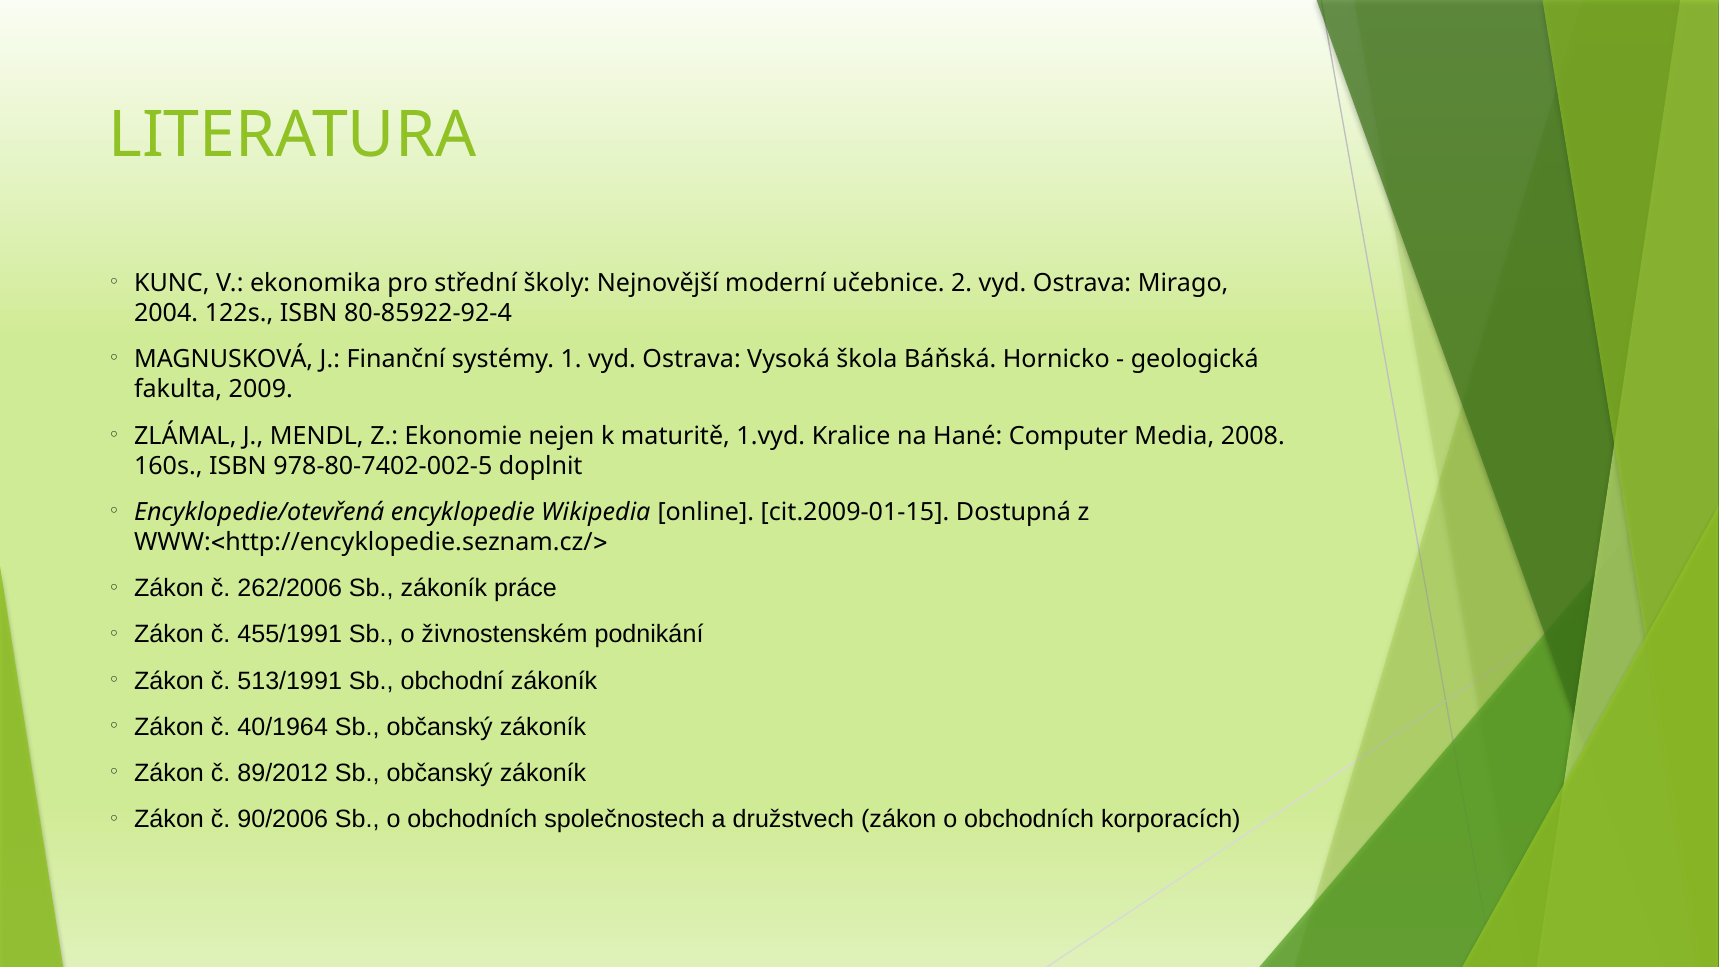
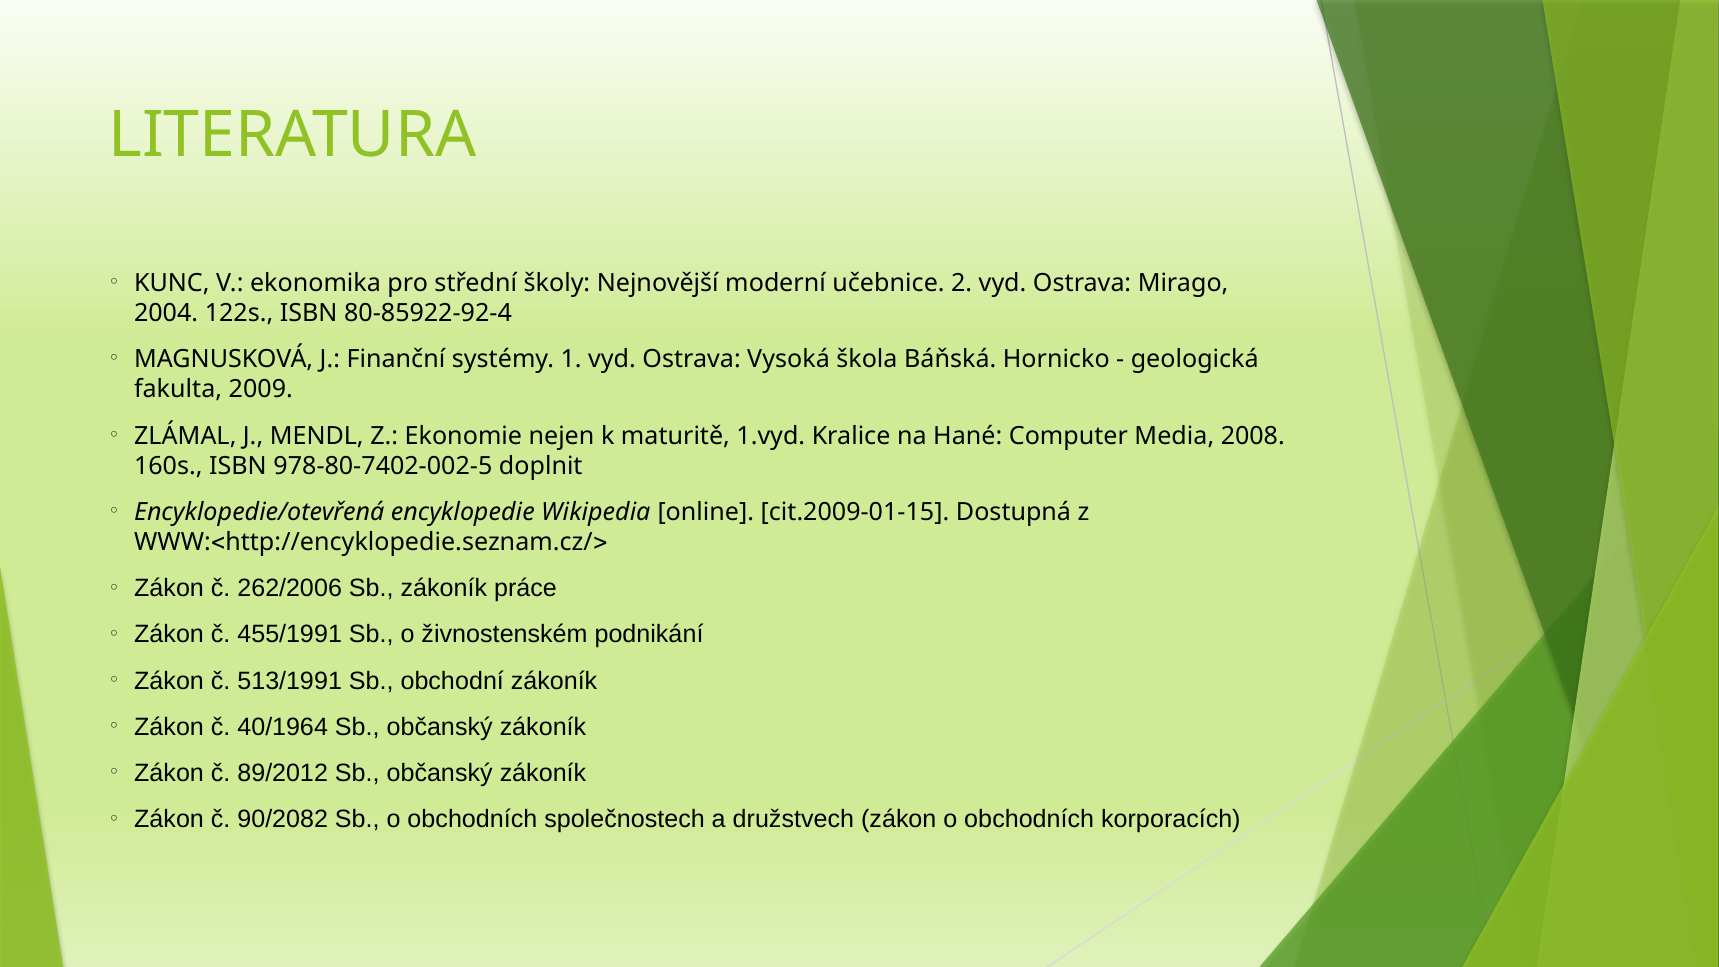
90/2006: 90/2006 -> 90/2082
